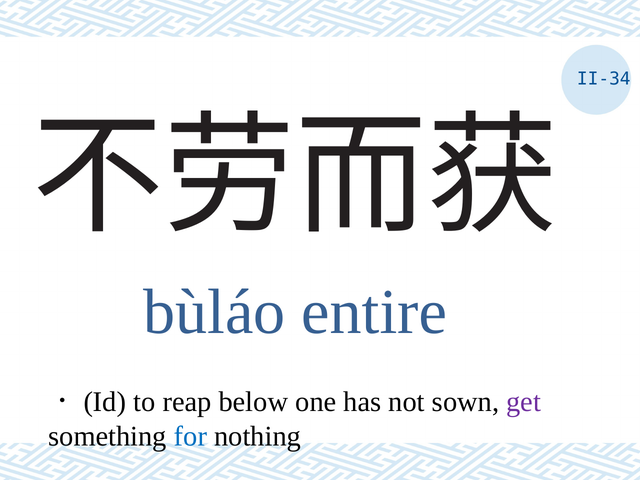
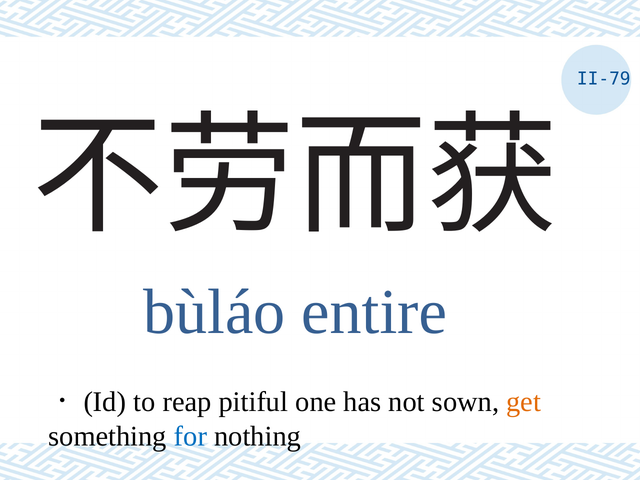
II-34: II-34 -> II-79
below: below -> pitiful
get colour: purple -> orange
